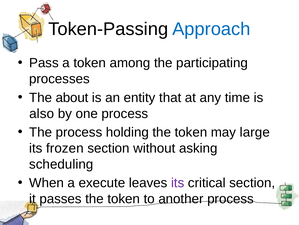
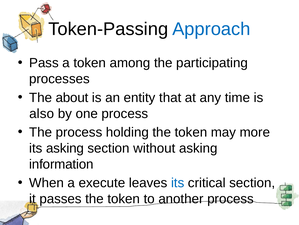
large: large -> more
its frozen: frozen -> asking
scheduling: scheduling -> information
its at (178, 182) colour: purple -> blue
